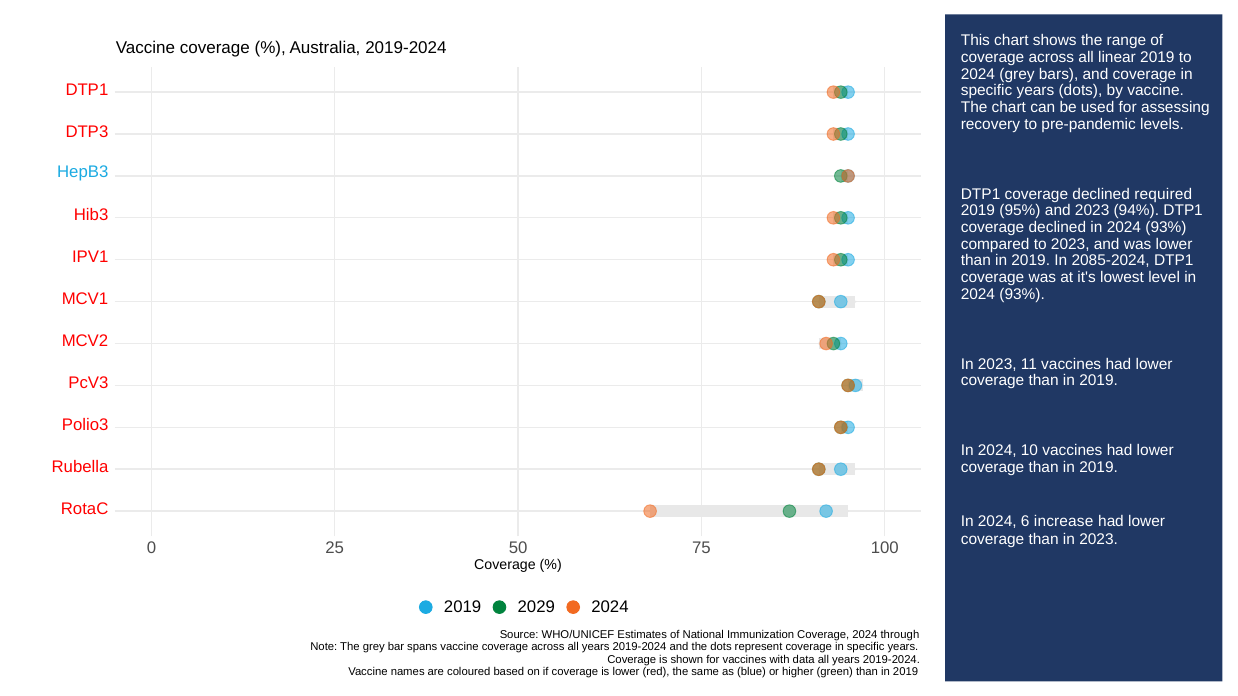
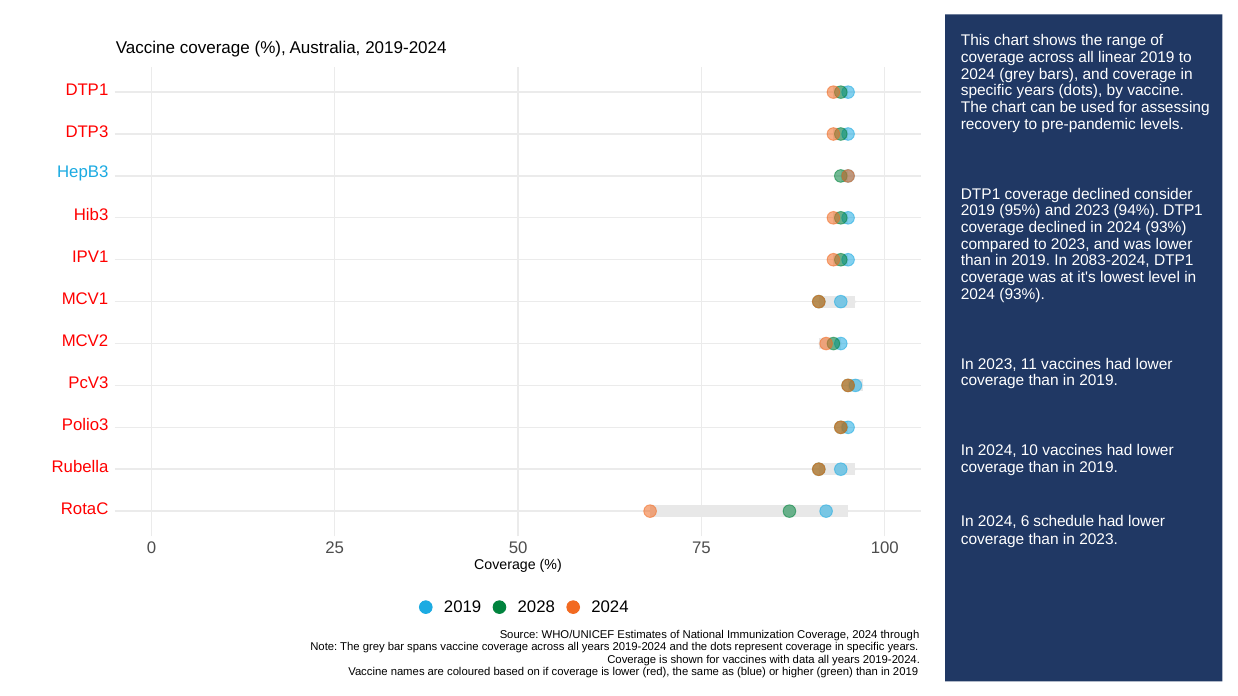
required: required -> consider
2085-2024: 2085-2024 -> 2083-2024
increase: increase -> schedule
2029: 2029 -> 2028
